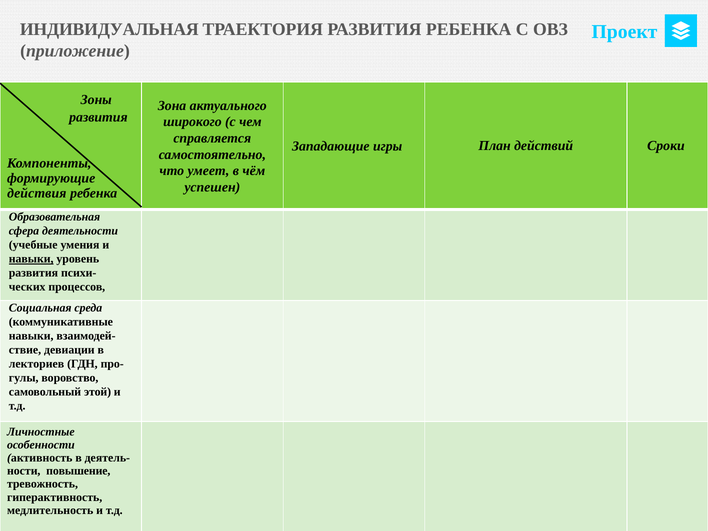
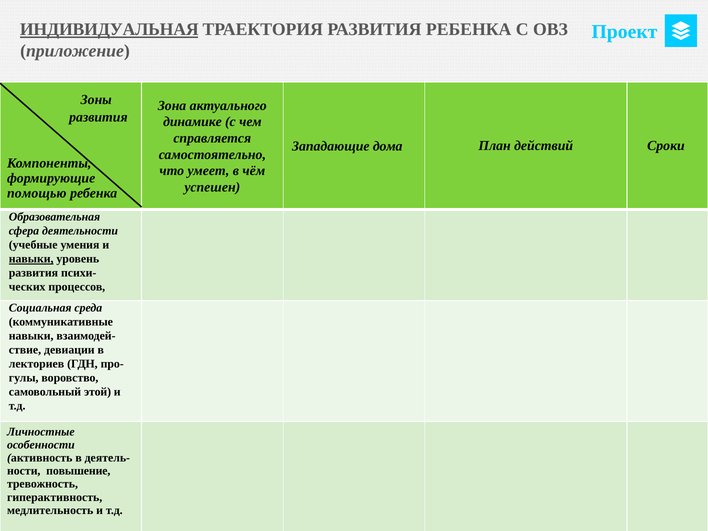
ИНДИВИДУАЛЬНАЯ underline: none -> present
широкого: широкого -> динамике
игры: игры -> дома
действия: действия -> помощью
